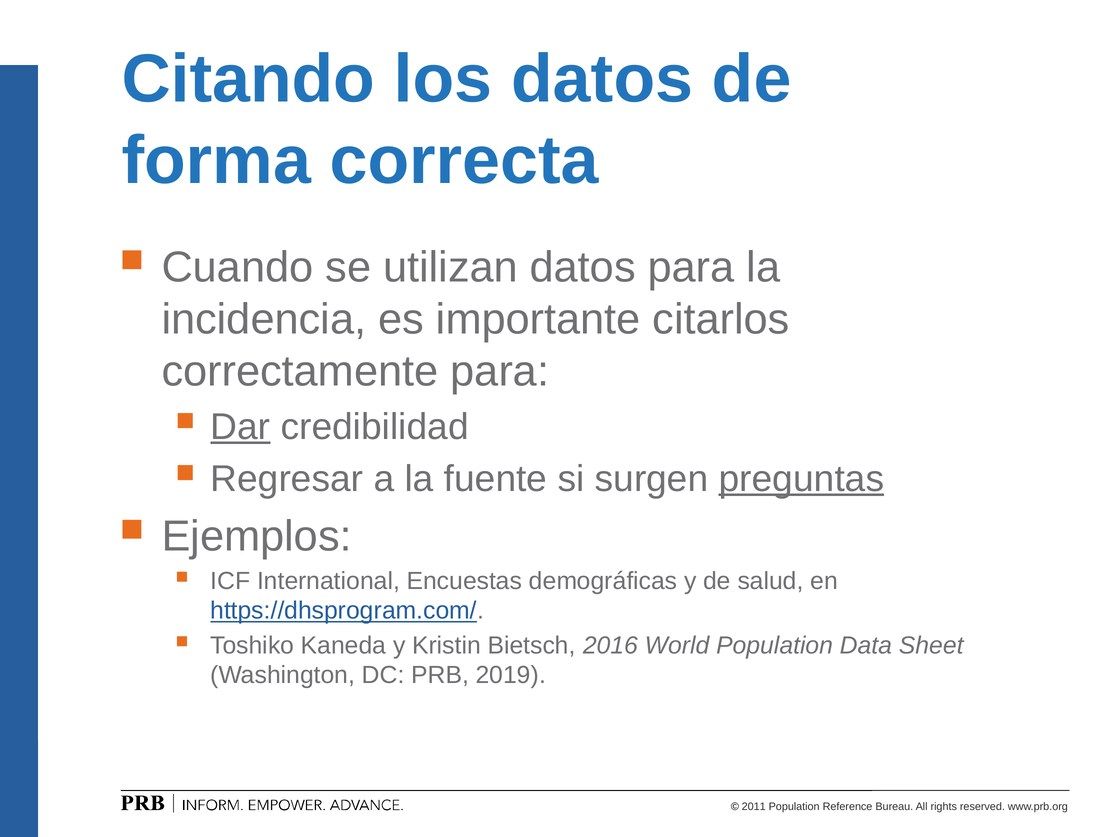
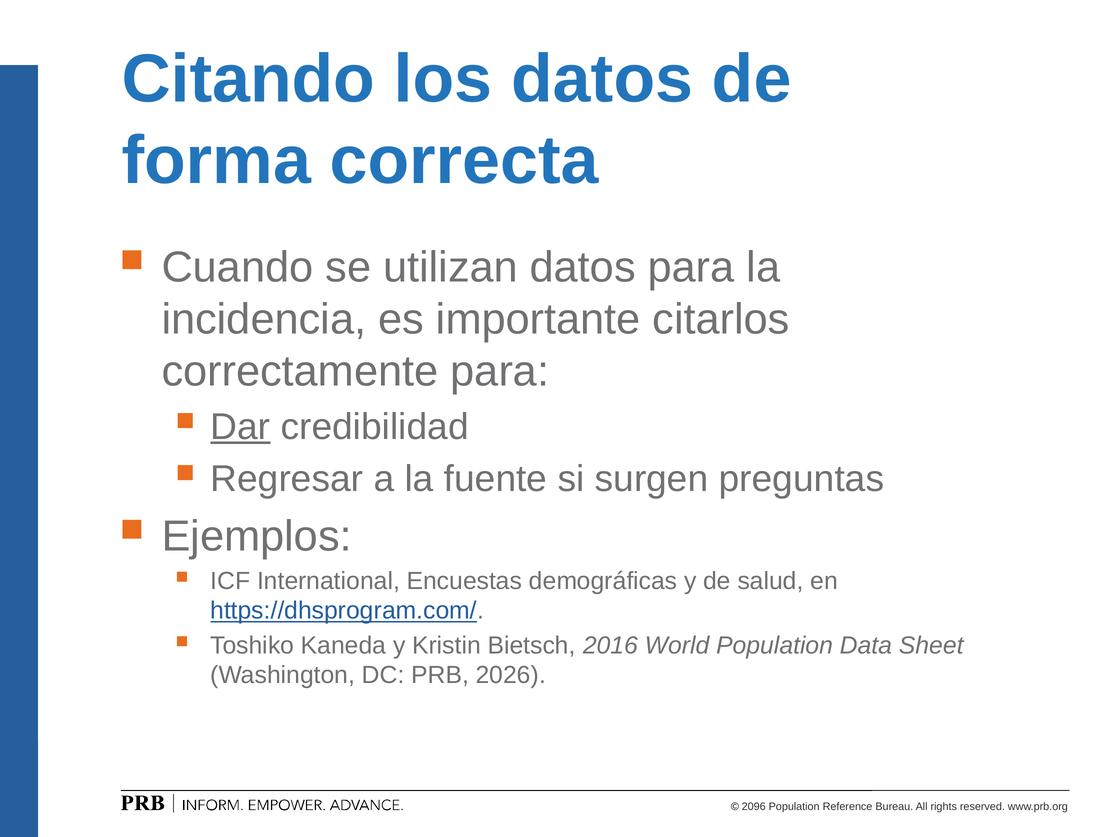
preguntas underline: present -> none
2019: 2019 -> 2026
2011: 2011 -> 2096
